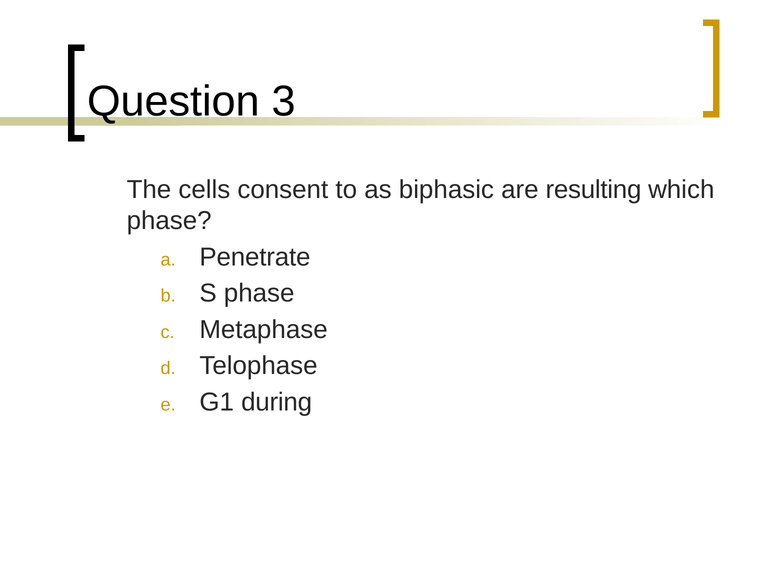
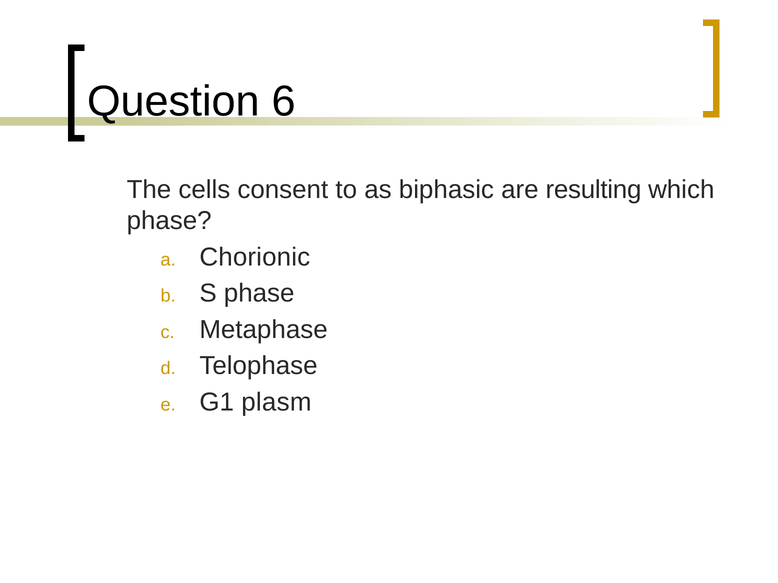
3: 3 -> 6
Penetrate: Penetrate -> Chorionic
during: during -> plasm
